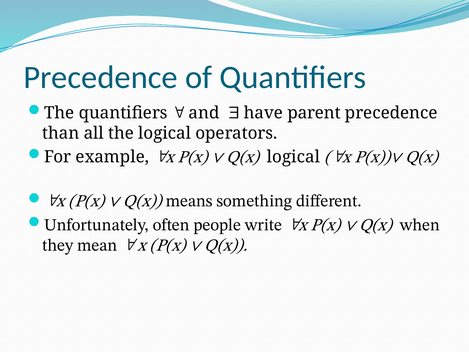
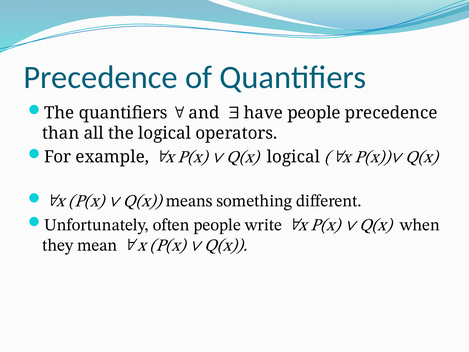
have parent: parent -> people
